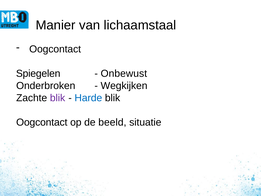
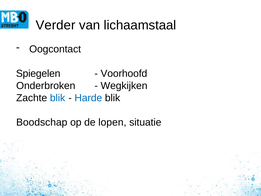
Manier: Manier -> Verder
Onbewust: Onbewust -> Voorhoofd
blik at (58, 98) colour: purple -> blue
Oogcontact at (42, 122): Oogcontact -> Boodschap
beeld: beeld -> lopen
